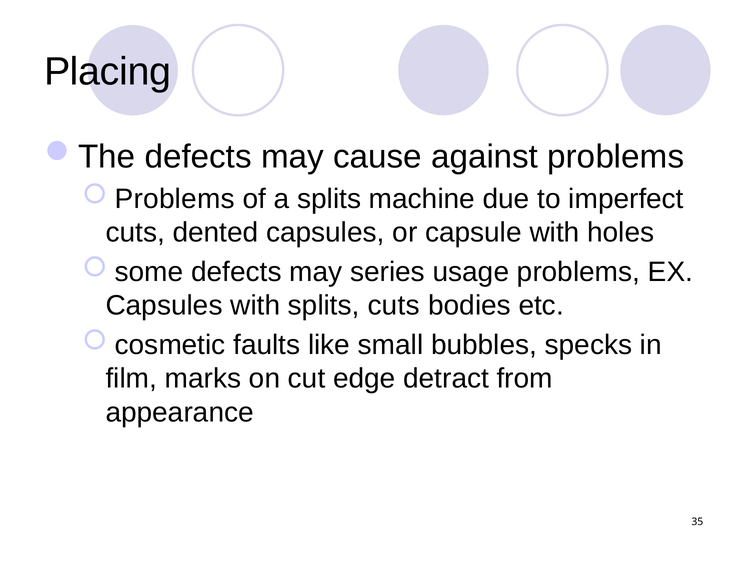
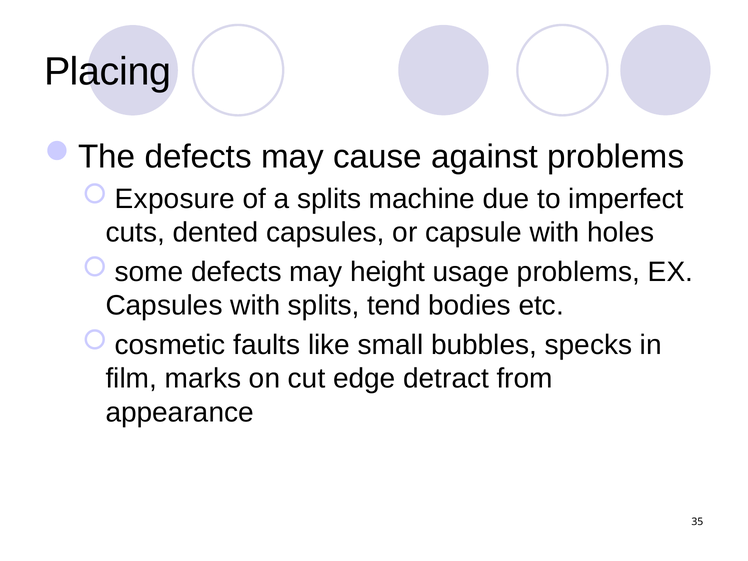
Problems at (175, 199): Problems -> Exposure
series: series -> height
splits cuts: cuts -> tend
